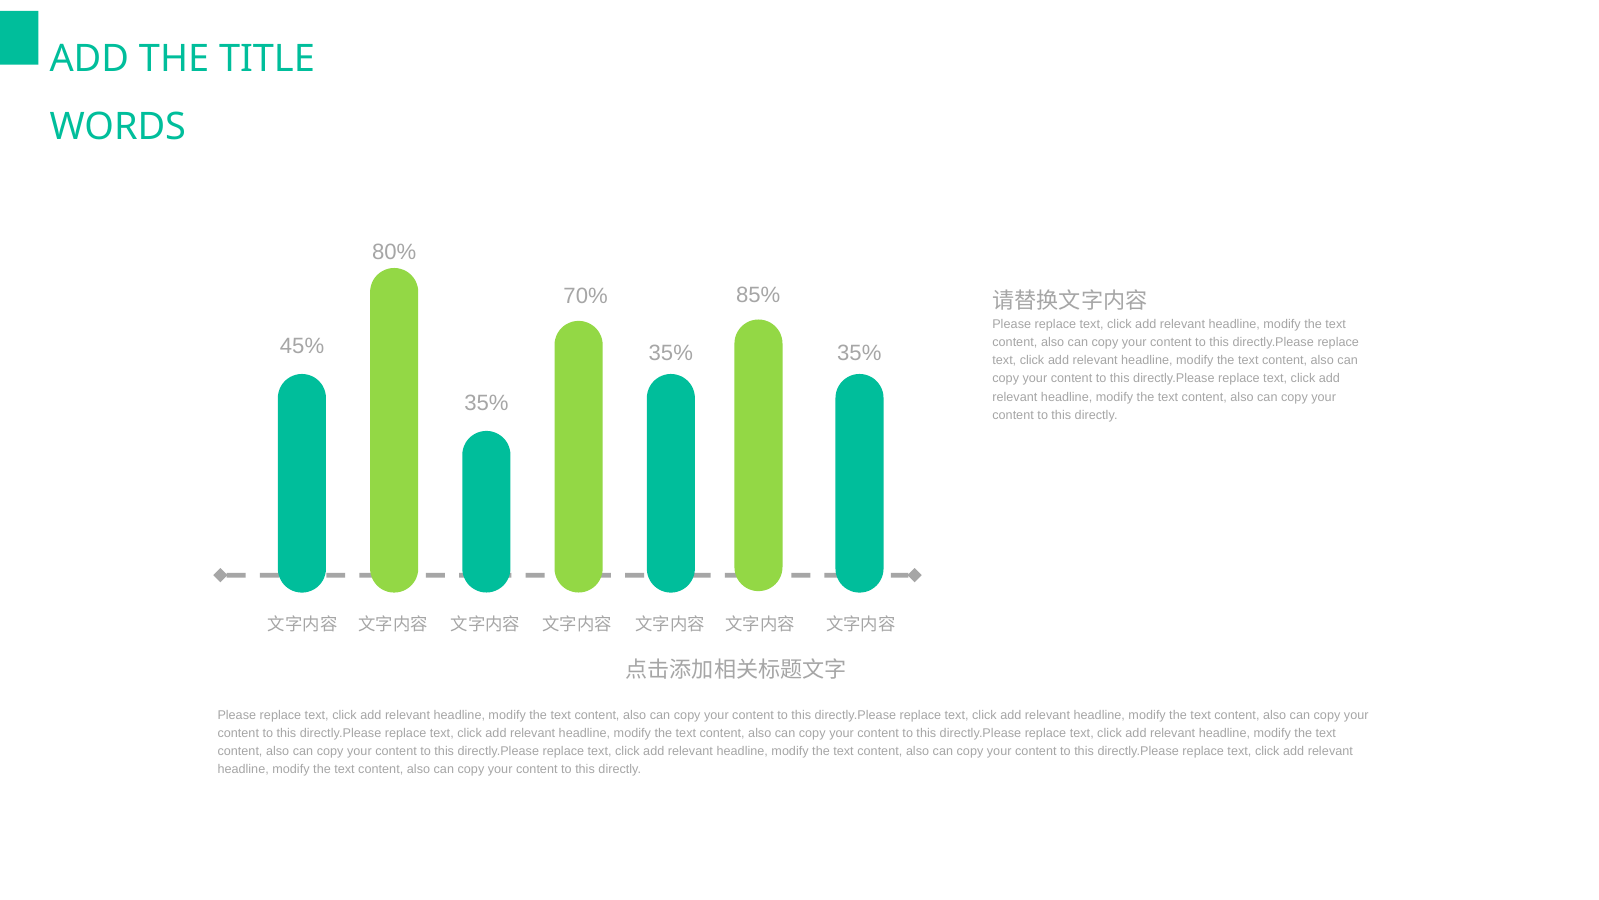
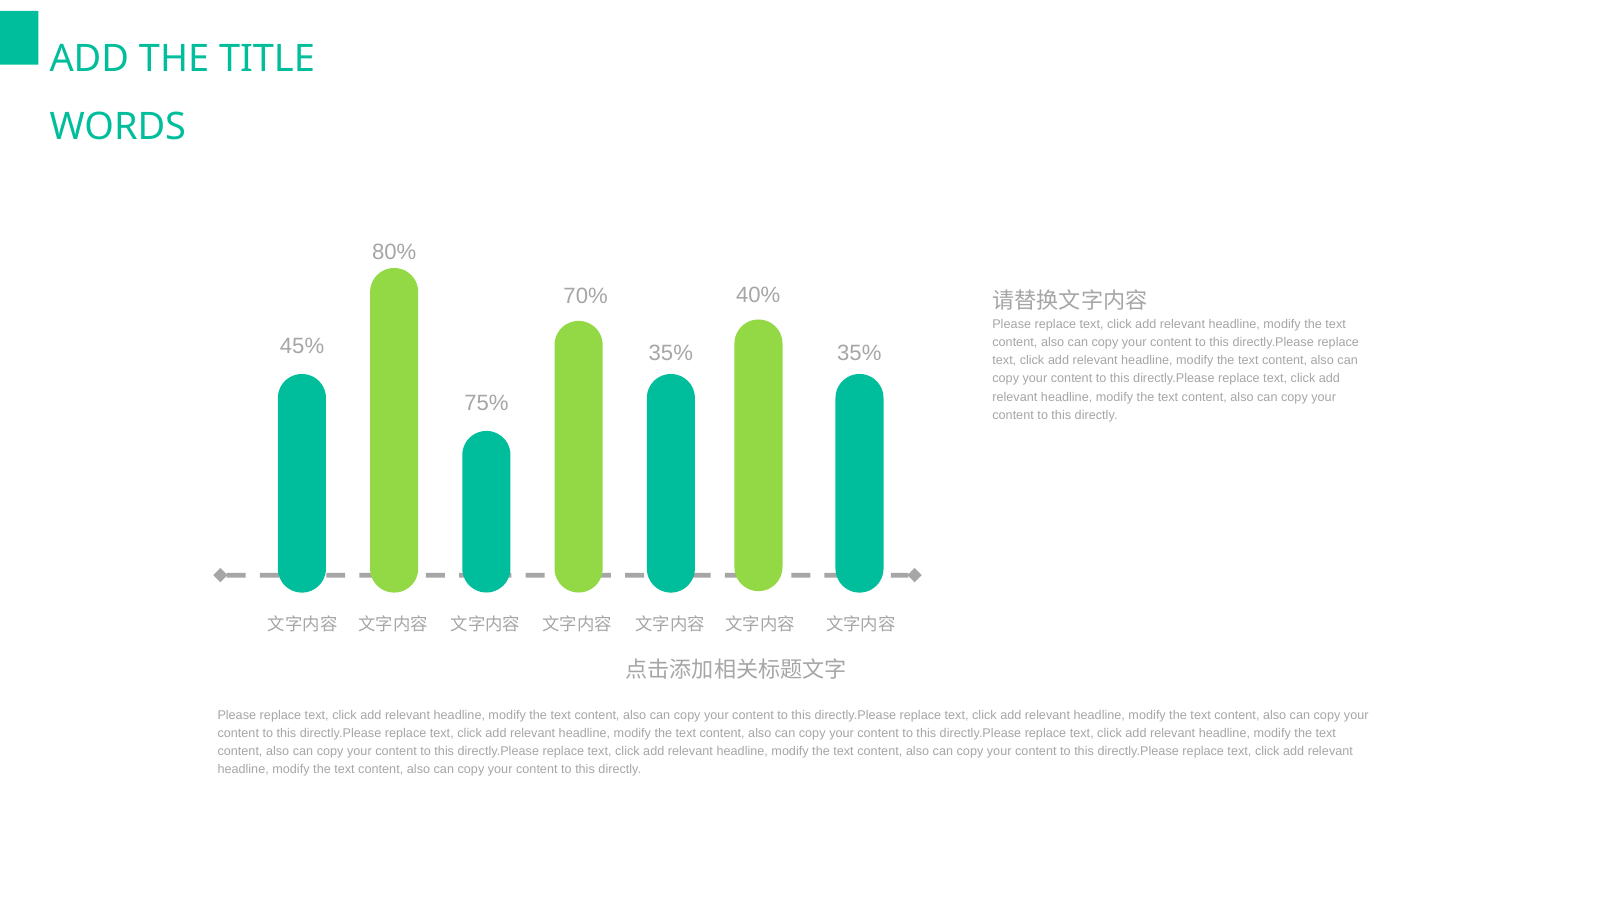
85%: 85% -> 40%
35% at (486, 403): 35% -> 75%
